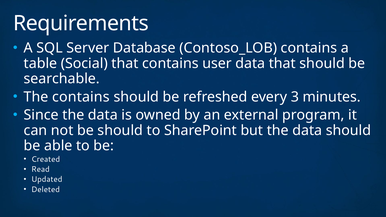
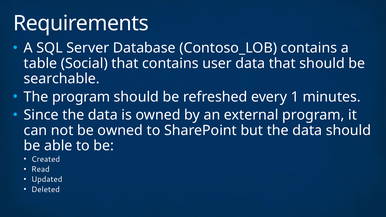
The contains: contains -> program
3: 3 -> 1
be should: should -> owned
